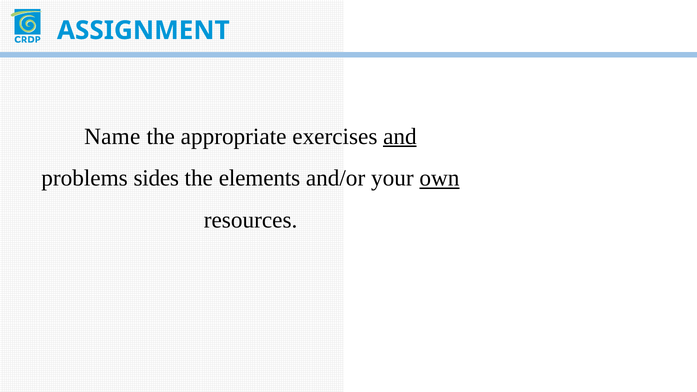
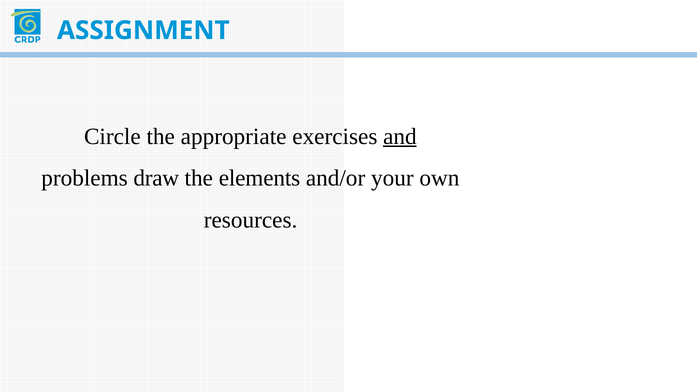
Name: Name -> Circle
sides: sides -> draw
own underline: present -> none
